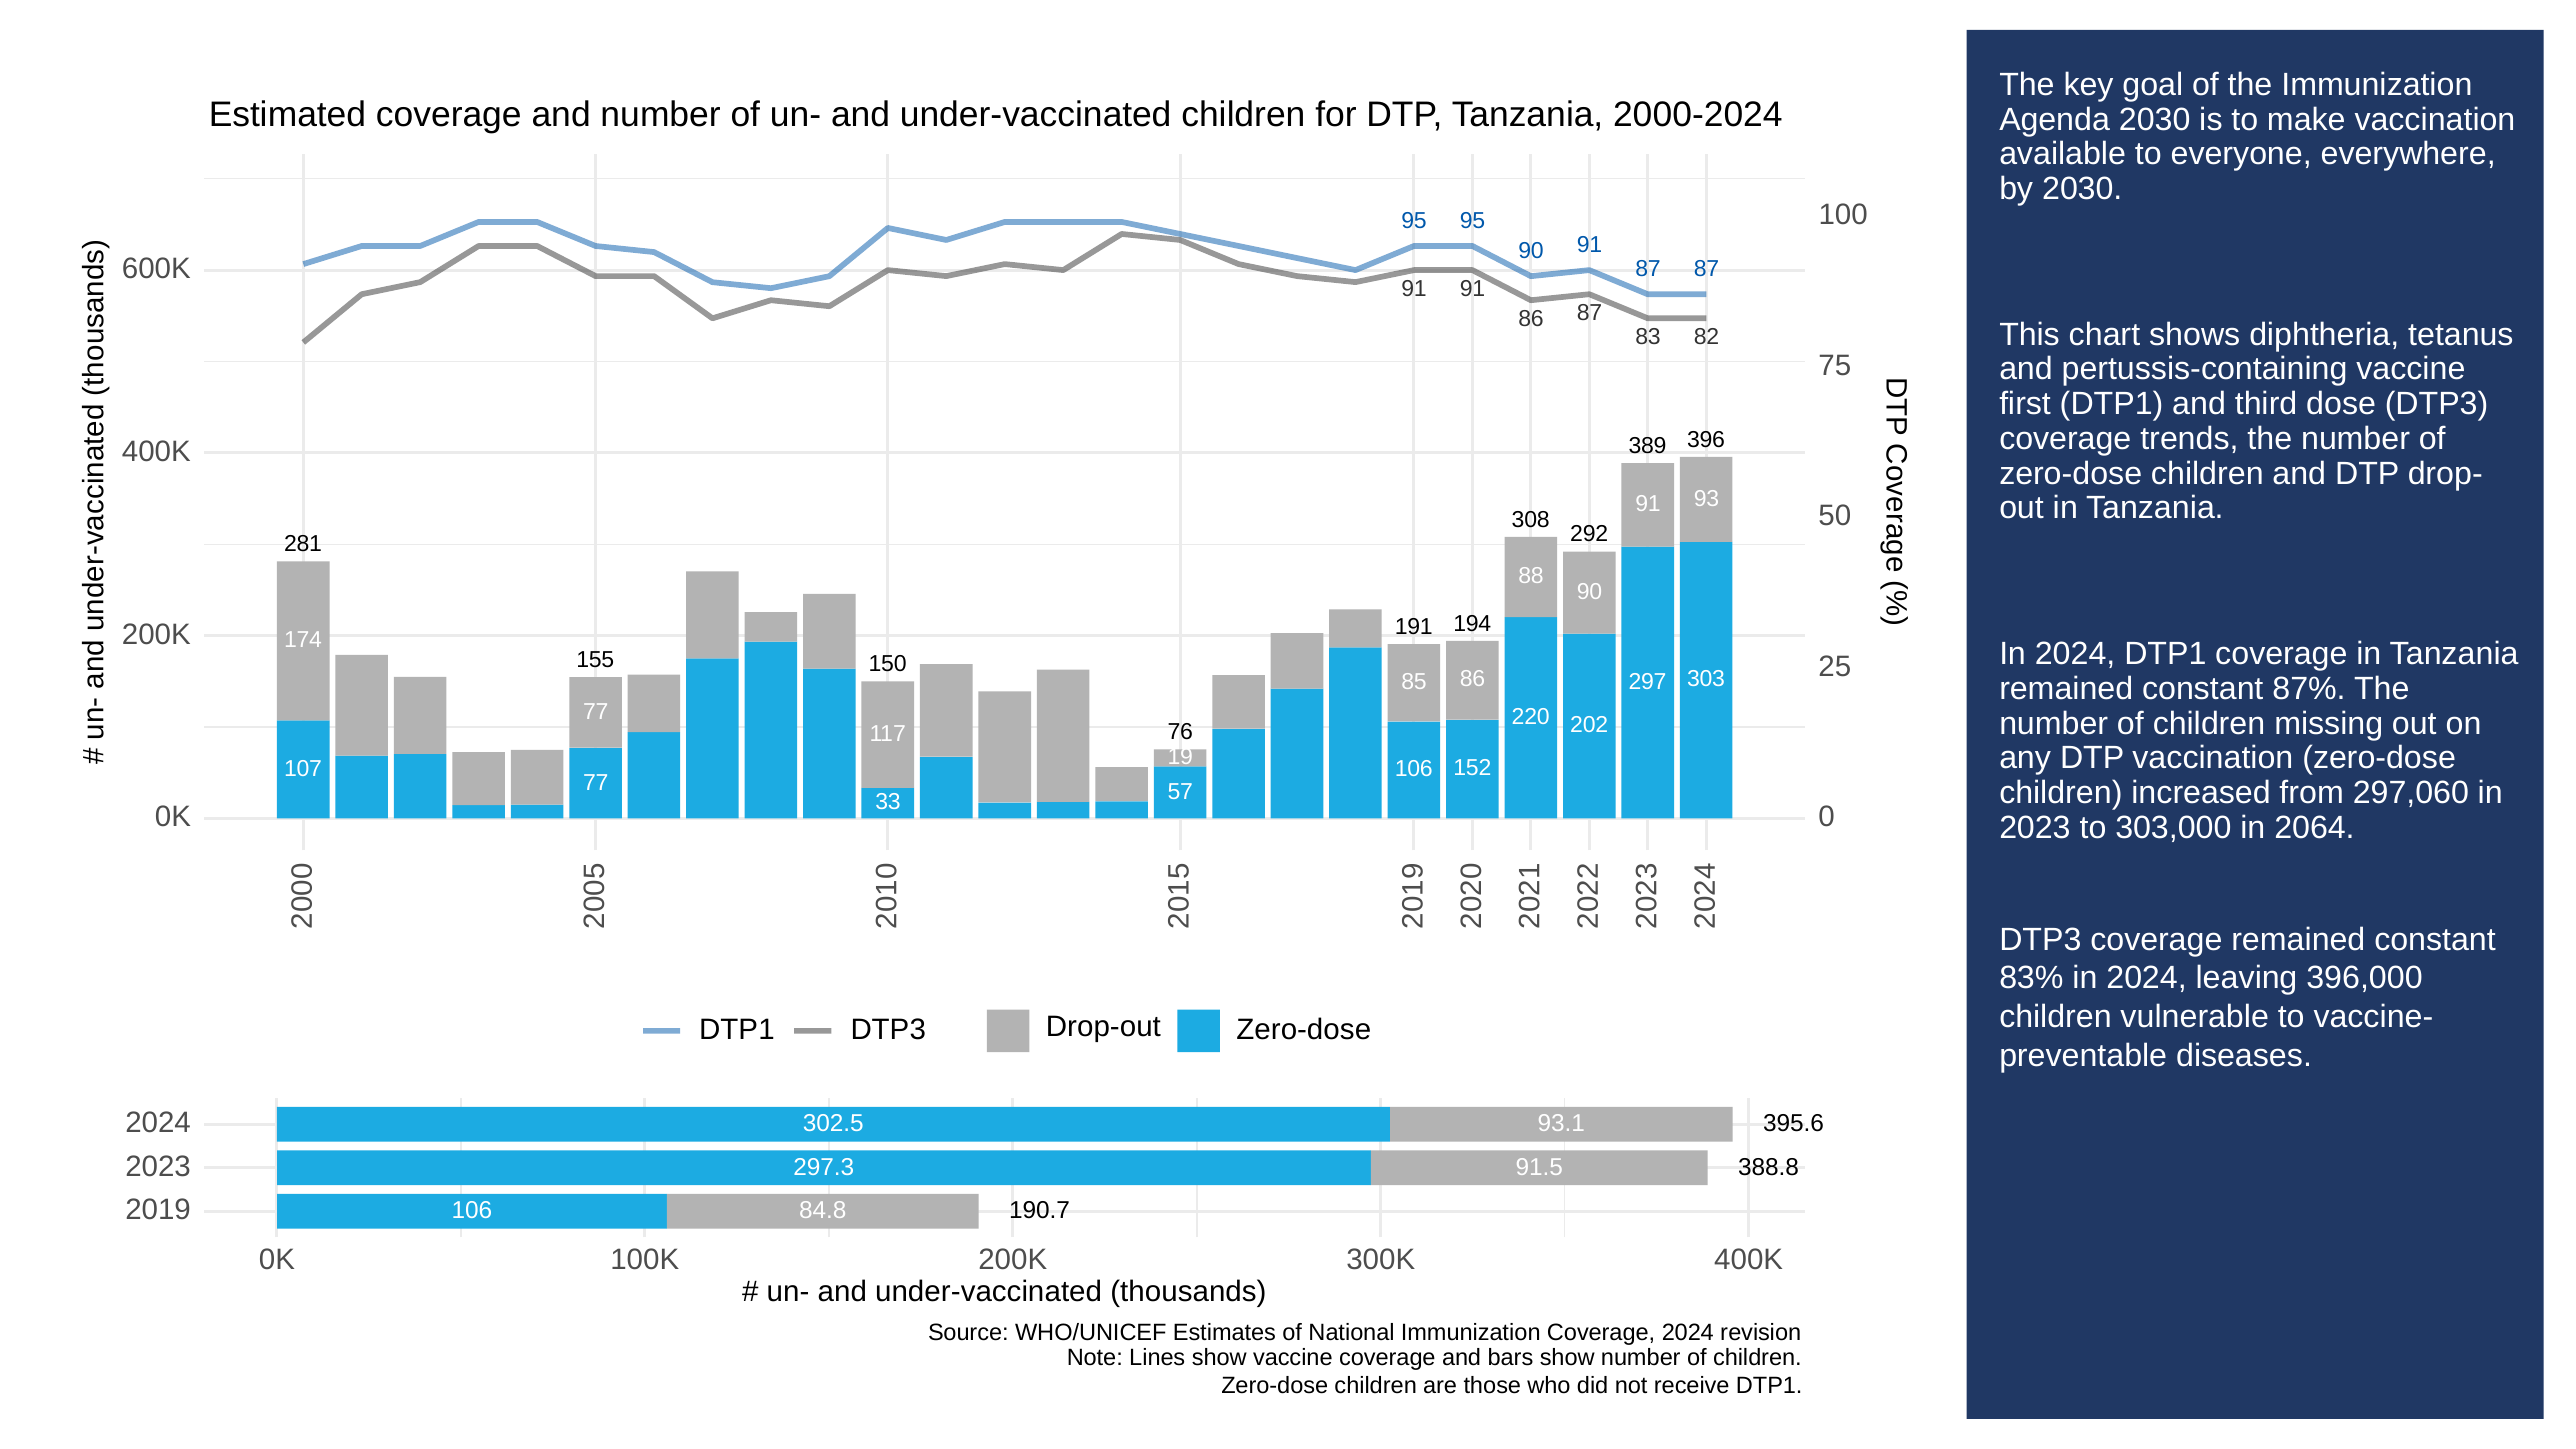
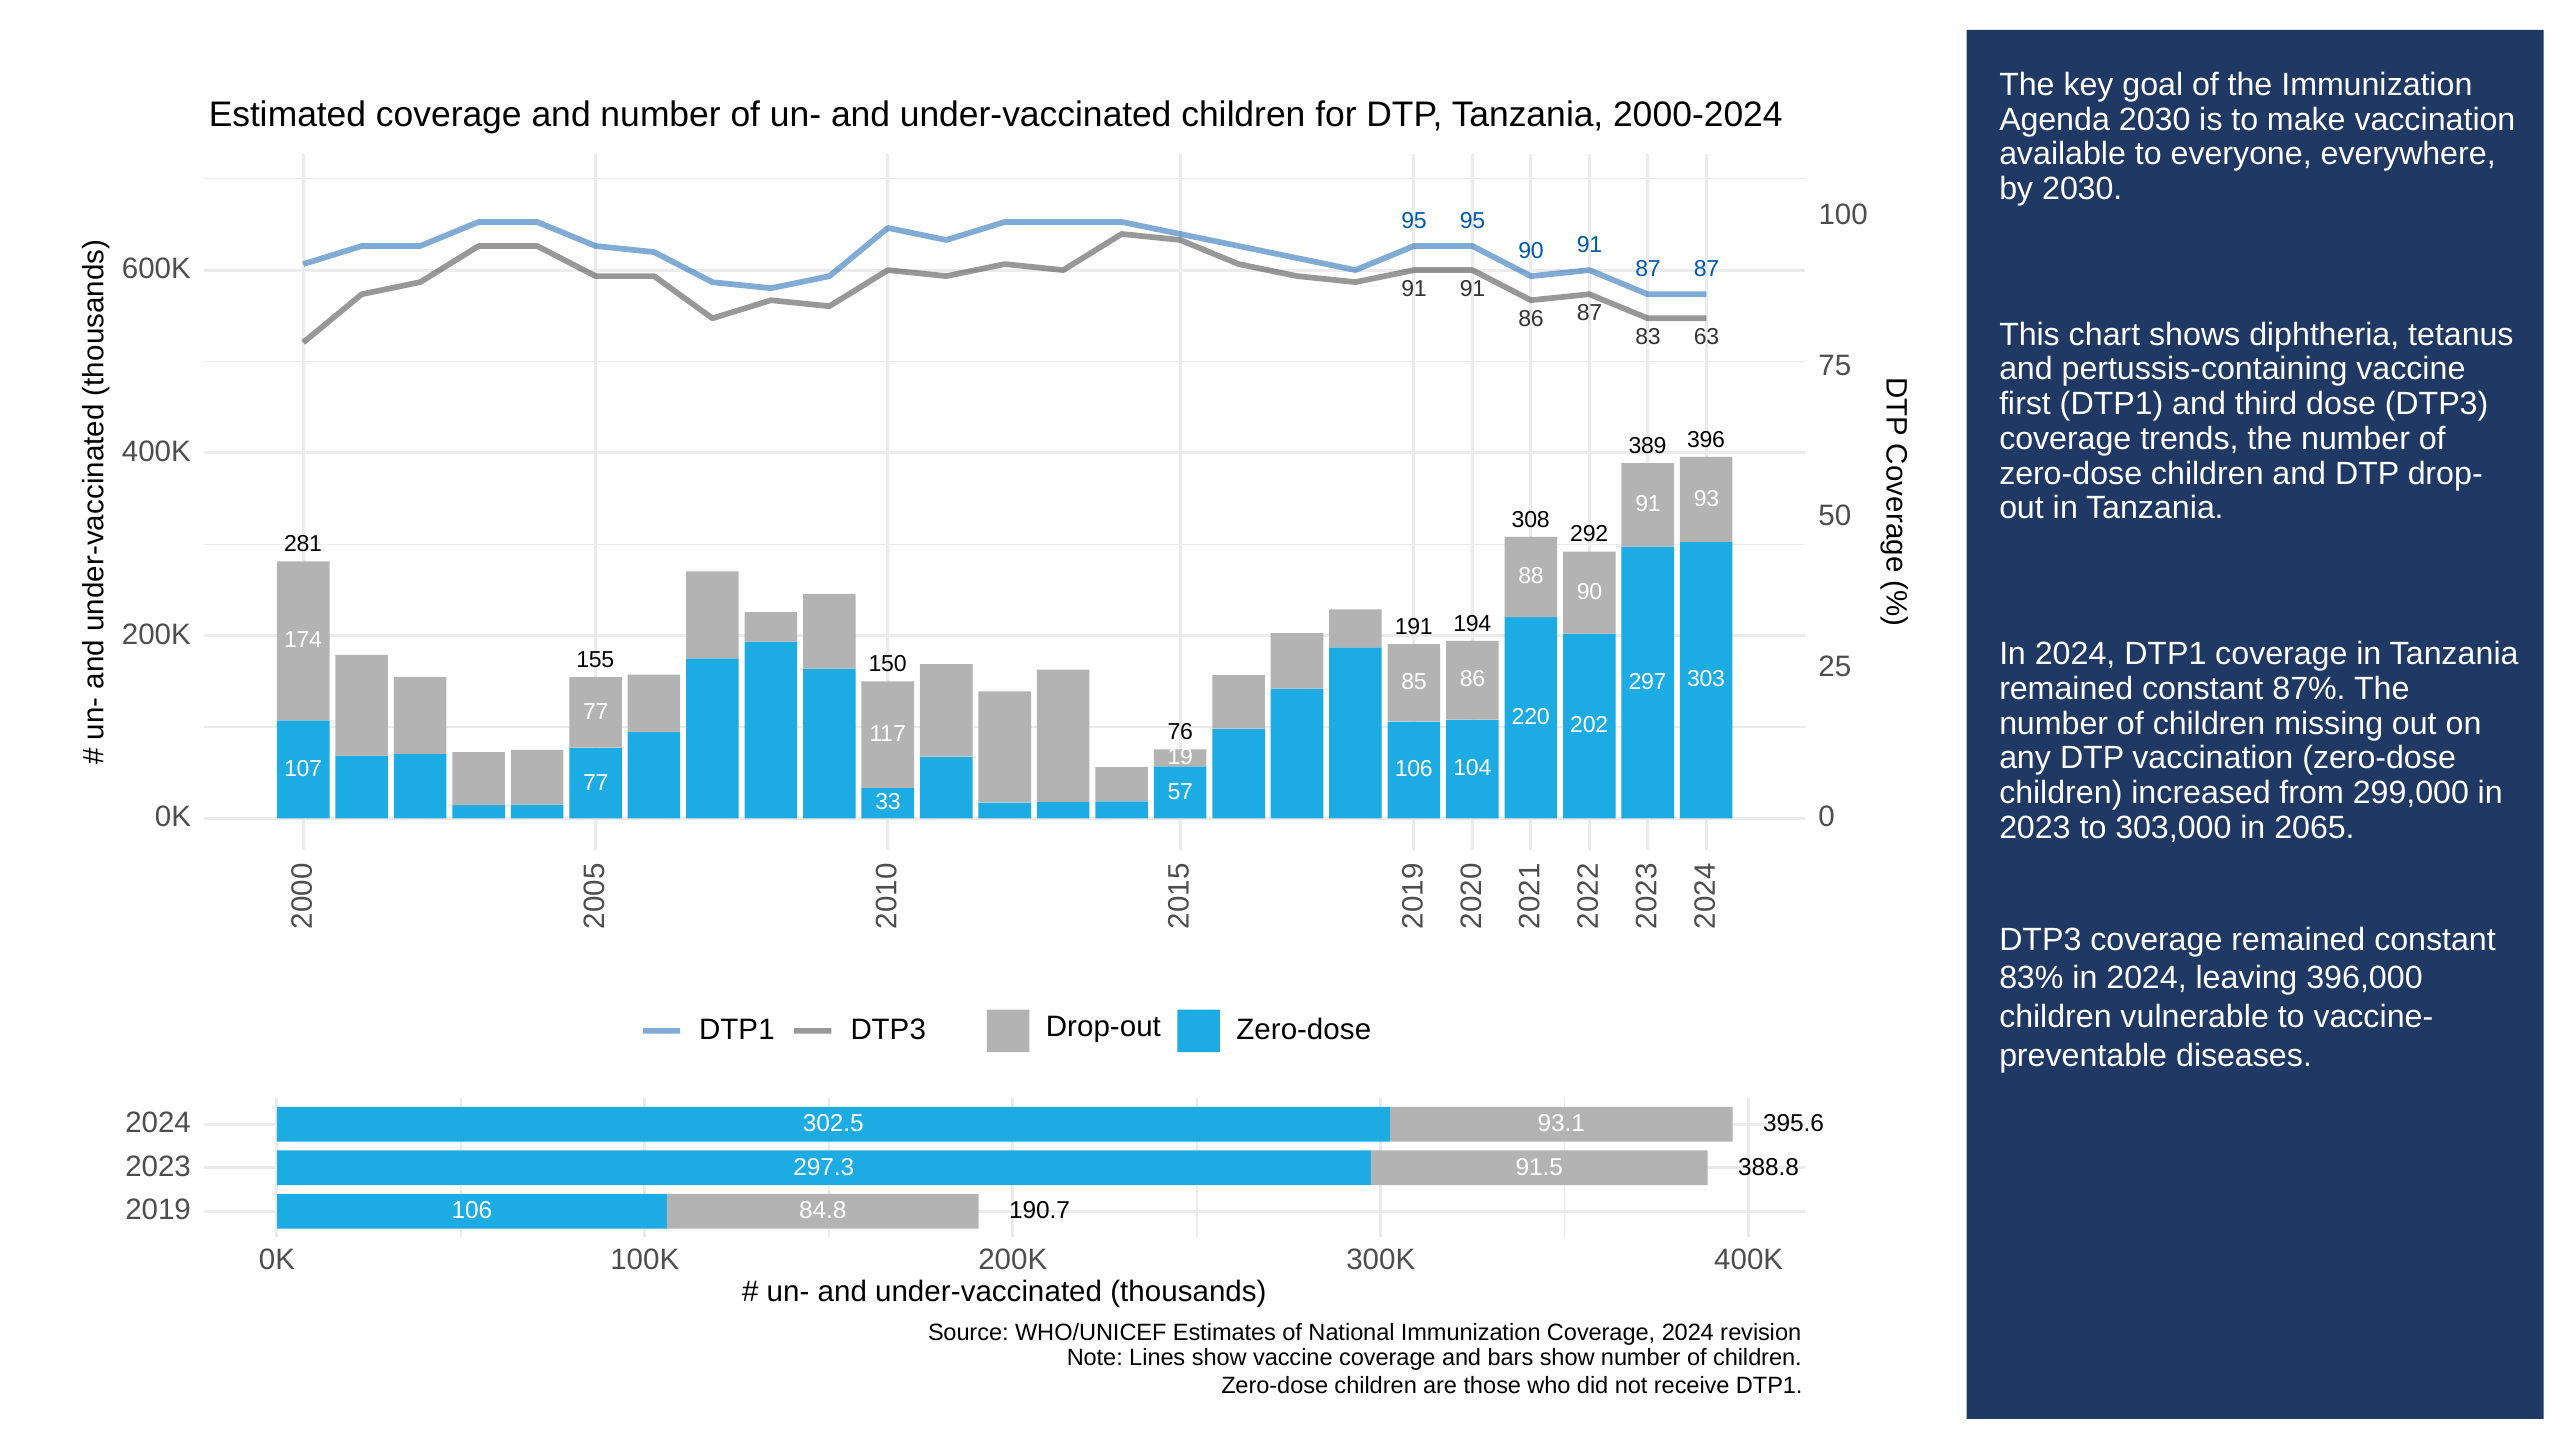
82: 82 -> 63
152: 152 -> 104
297,060: 297,060 -> 299,000
2064: 2064 -> 2065
